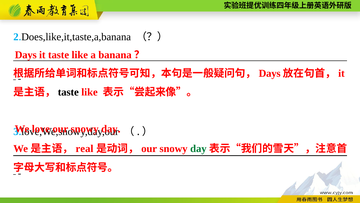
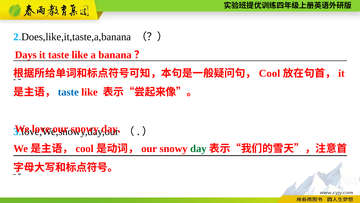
Days at (270, 73): Days -> Cool
taste at (68, 92) colour: black -> blue
real at (85, 148): real -> cool
